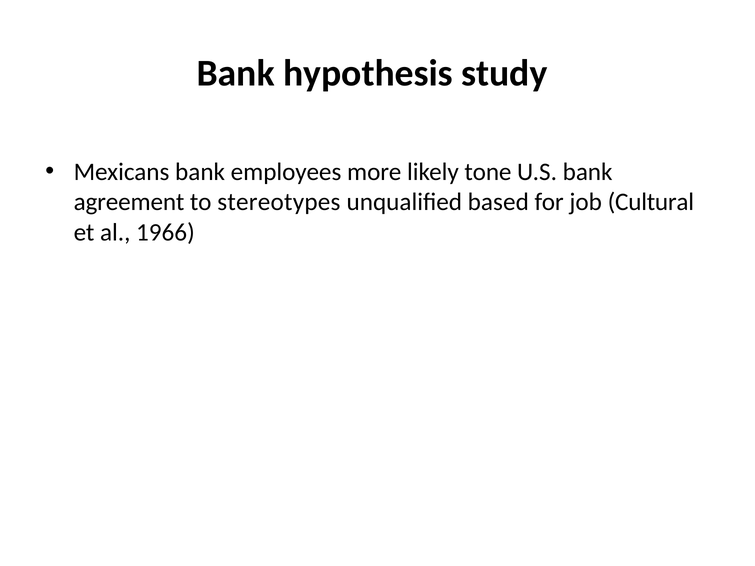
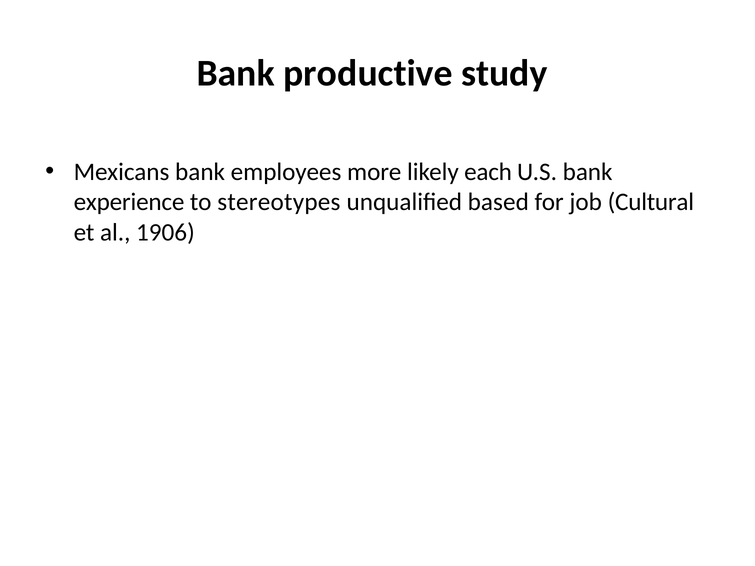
hypothesis: hypothesis -> productive
tone: tone -> each
agreement: agreement -> experience
1966: 1966 -> 1906
